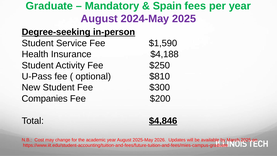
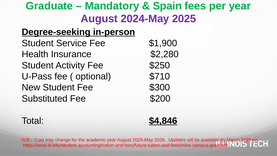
$1,590: $1,590 -> $1,900
$4,188: $4,188 -> $2,280
$810: $810 -> $710
Companies: Companies -> Substituted
